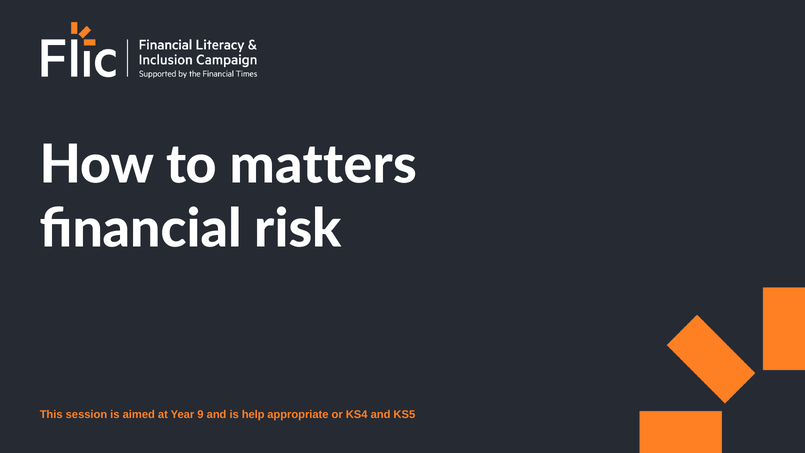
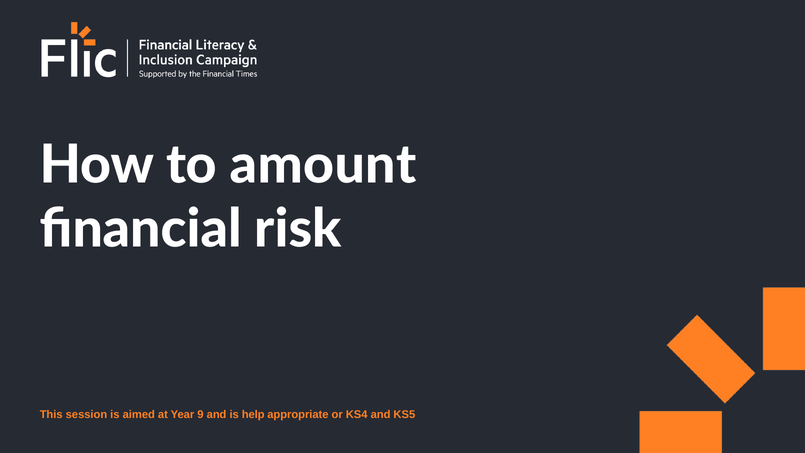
matters: matters -> amount
